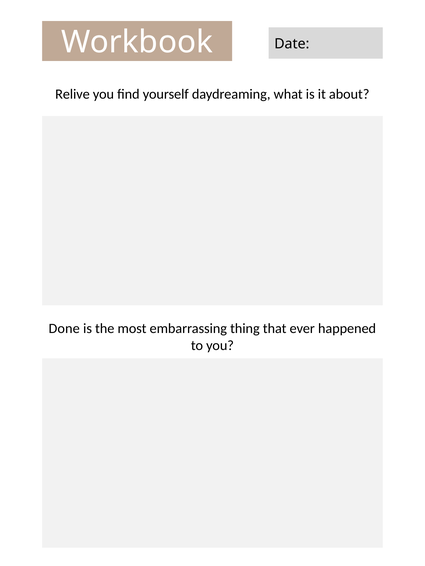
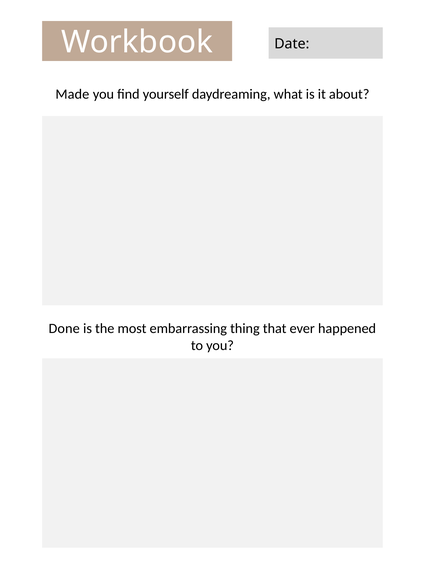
Relive: Relive -> Made
